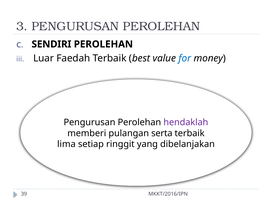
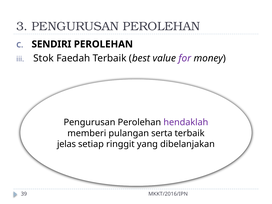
Luar: Luar -> Stok
for colour: blue -> purple
lima: lima -> jelas
